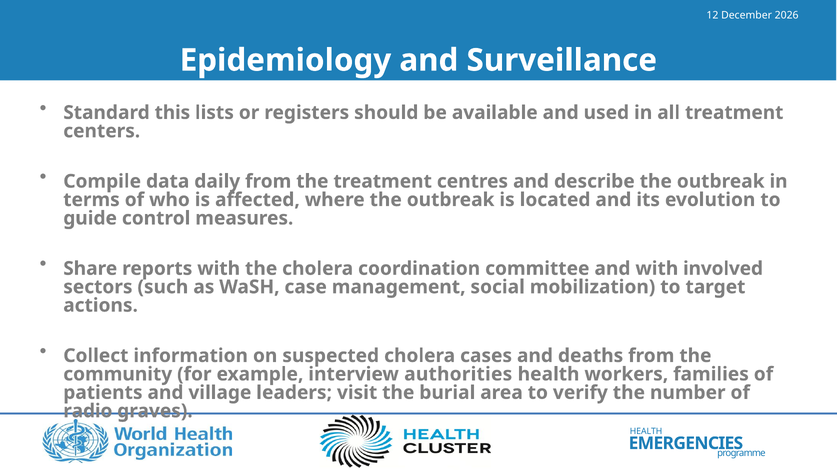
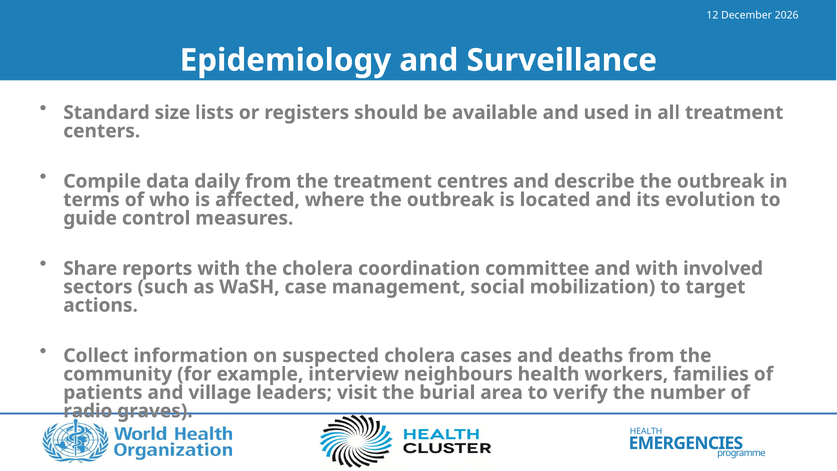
this: this -> size
authorities: authorities -> neighbours
